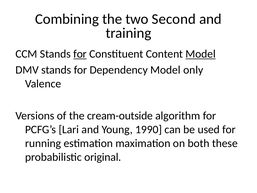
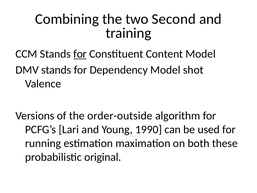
Model at (201, 54) underline: present -> none
only: only -> shot
cream-outside: cream-outside -> order-outside
